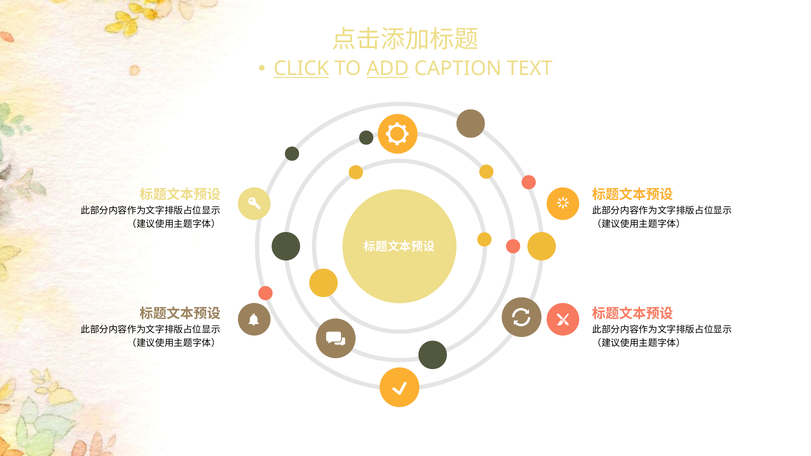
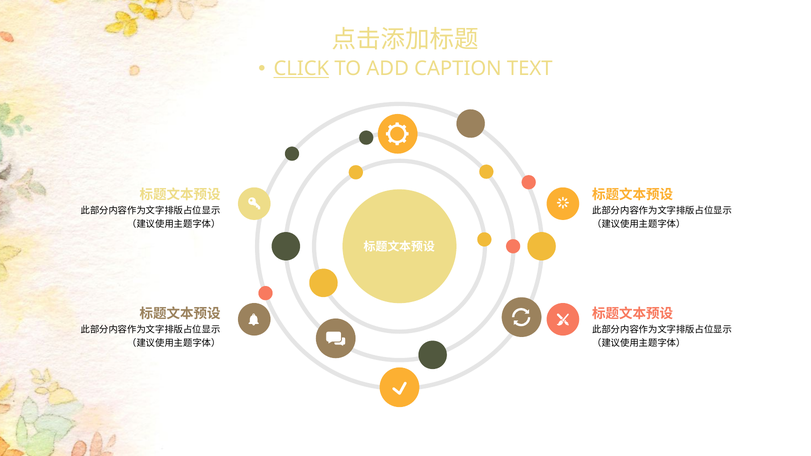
ADD underline: present -> none
